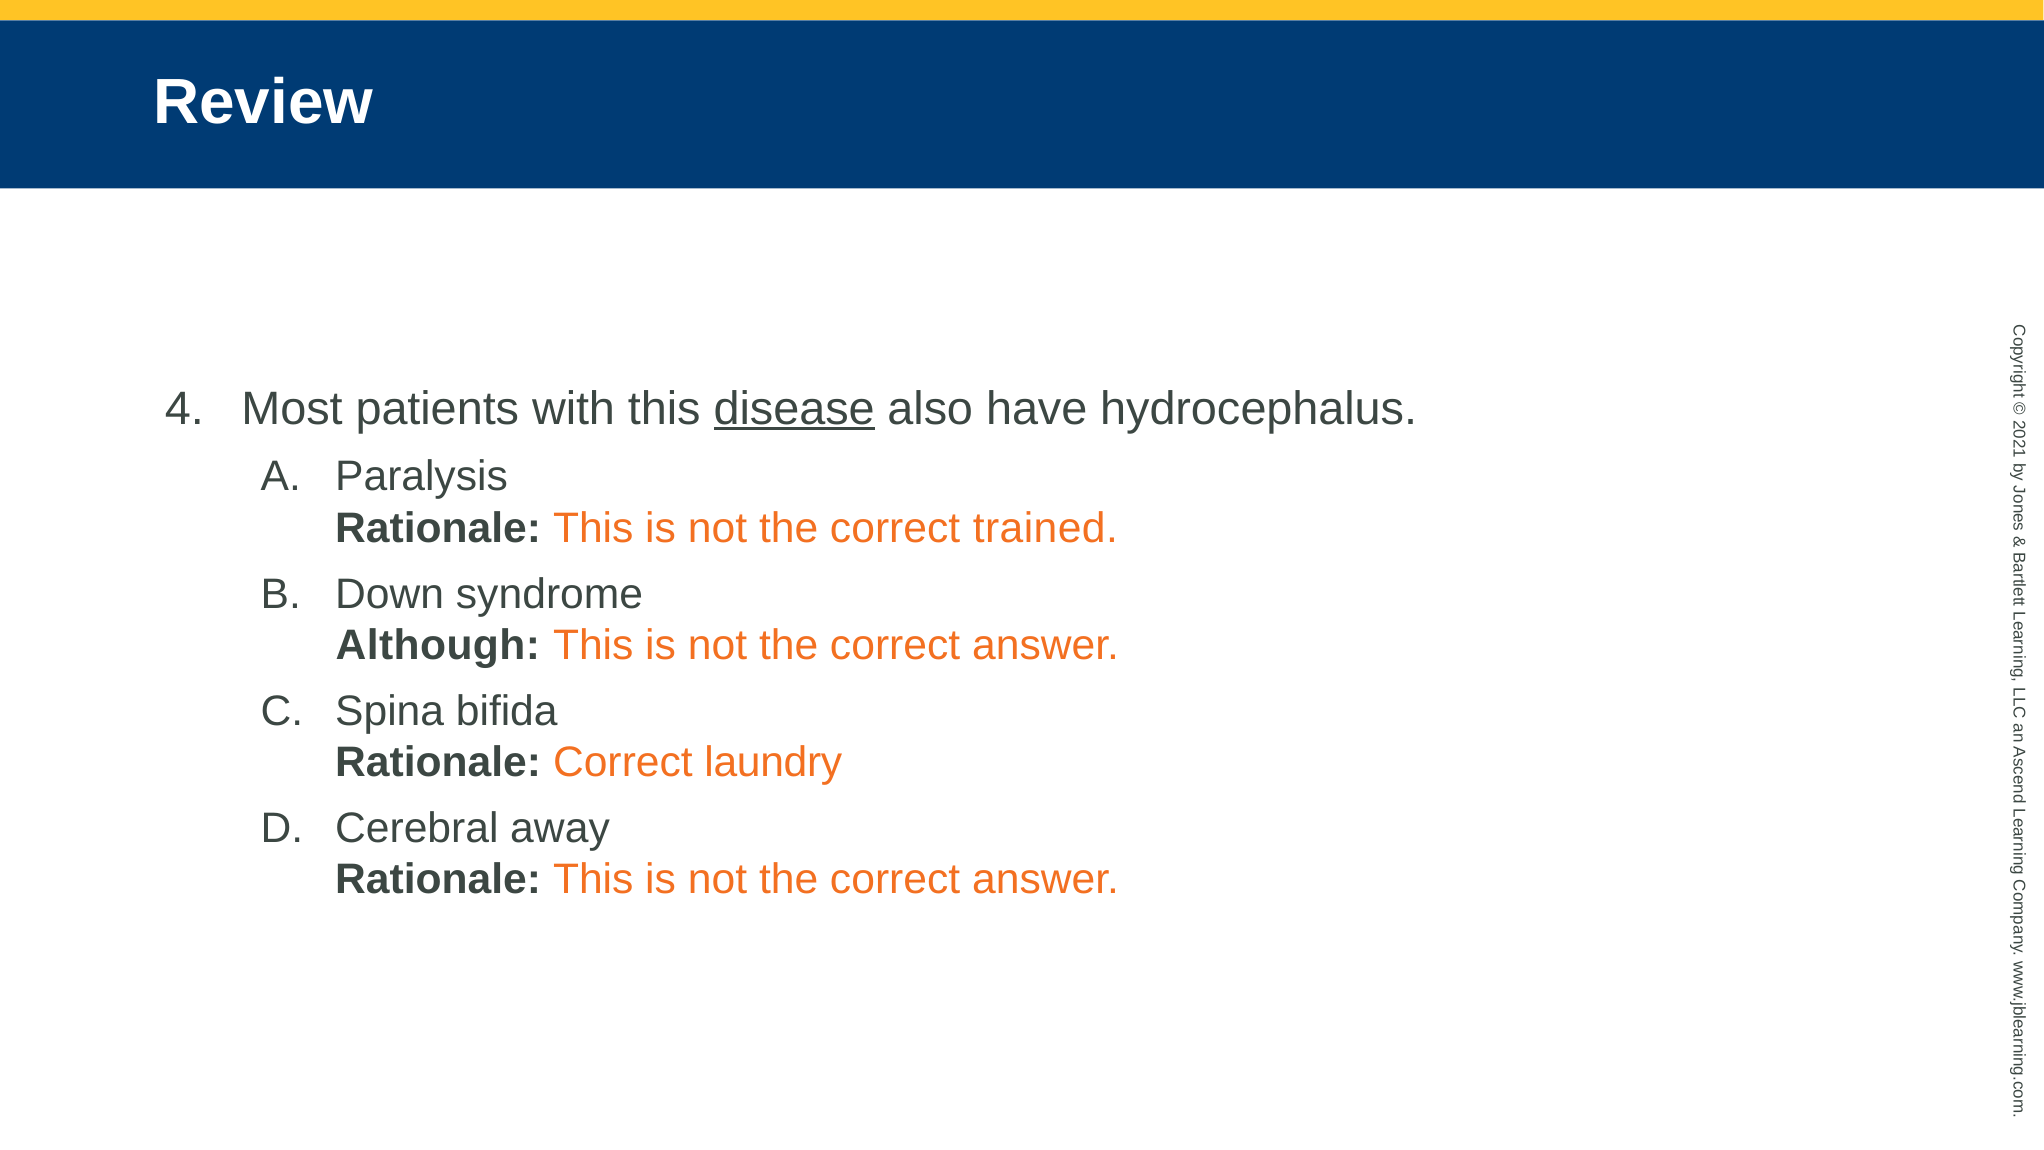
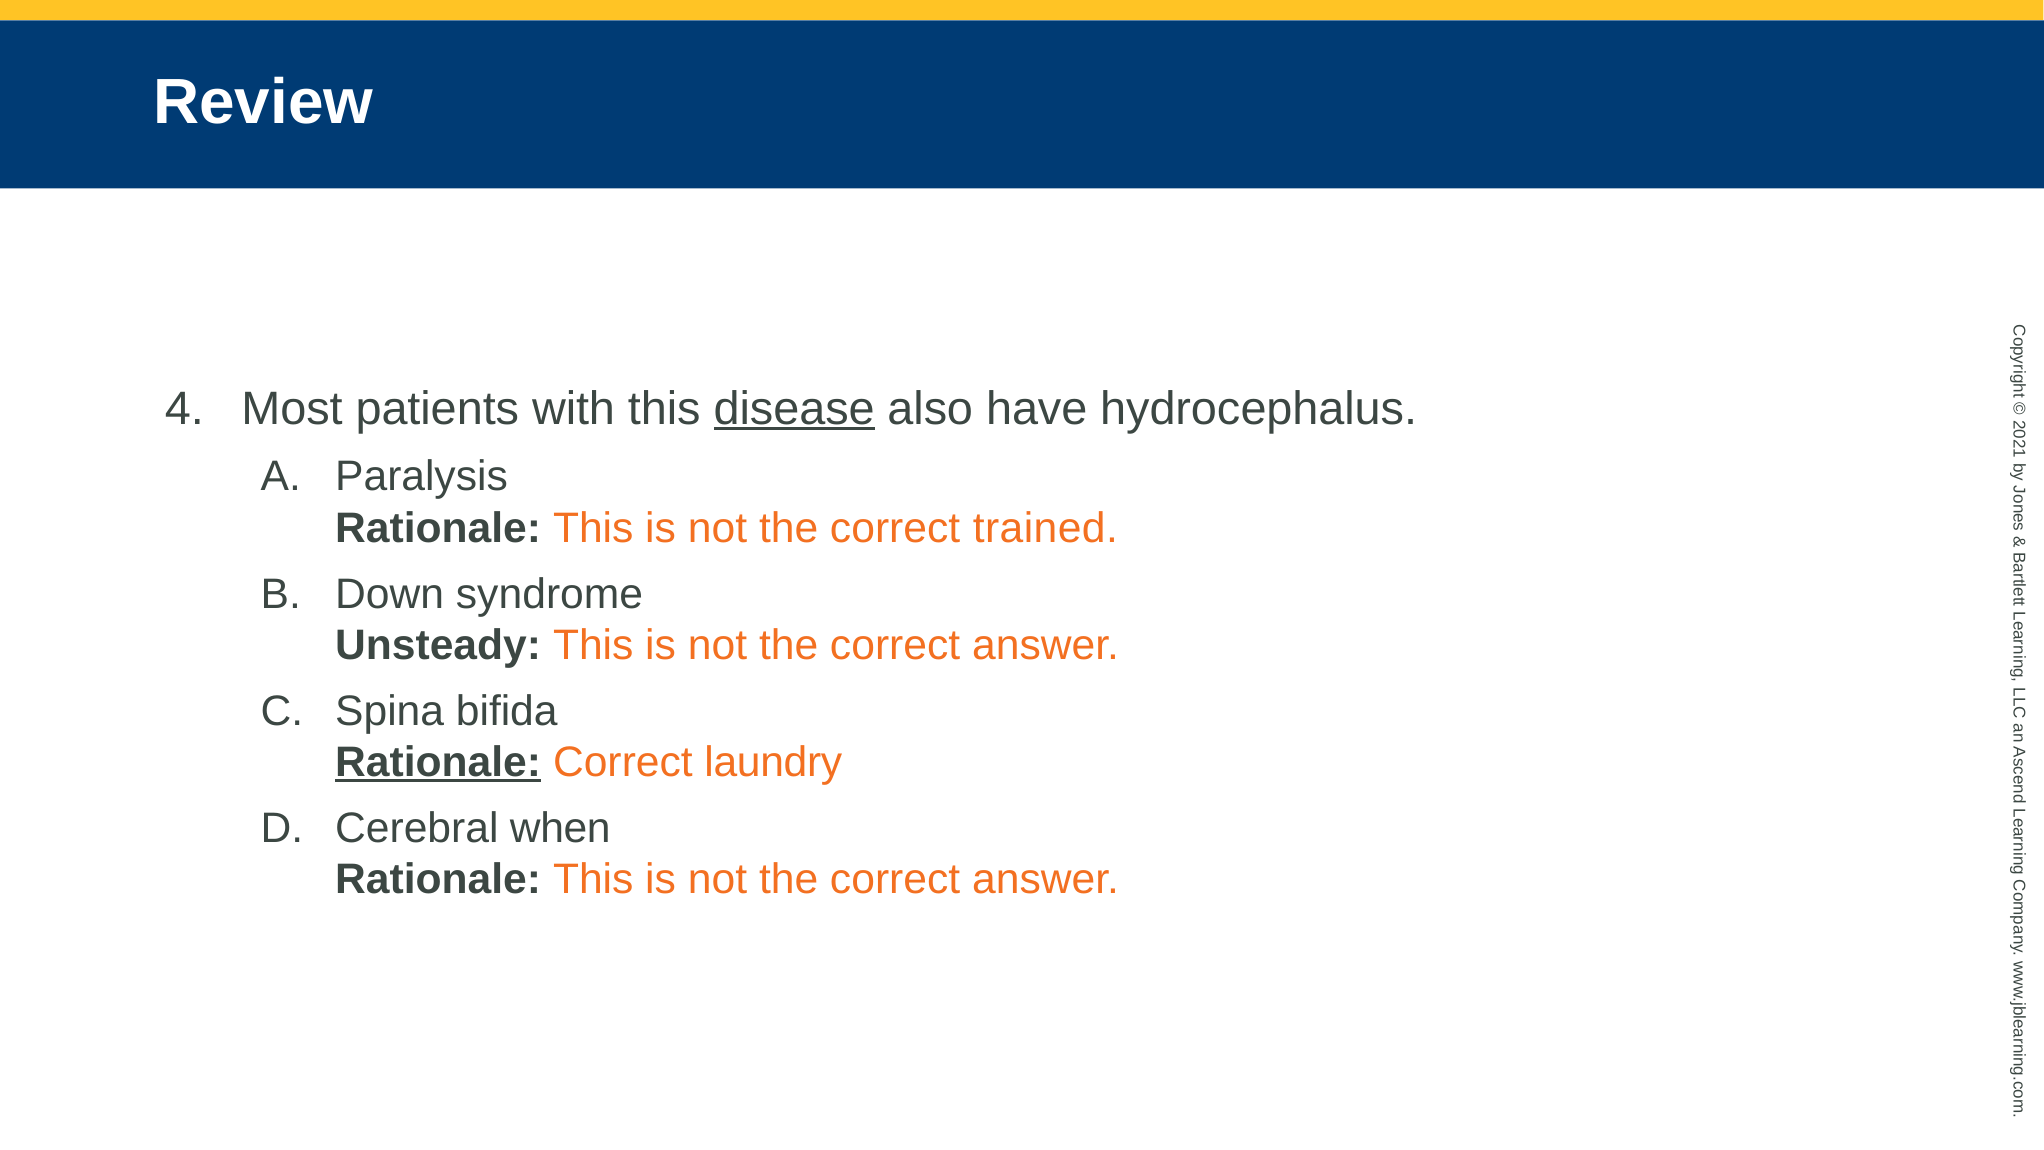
Although: Although -> Unsteady
Rationale at (438, 762) underline: none -> present
away: away -> when
